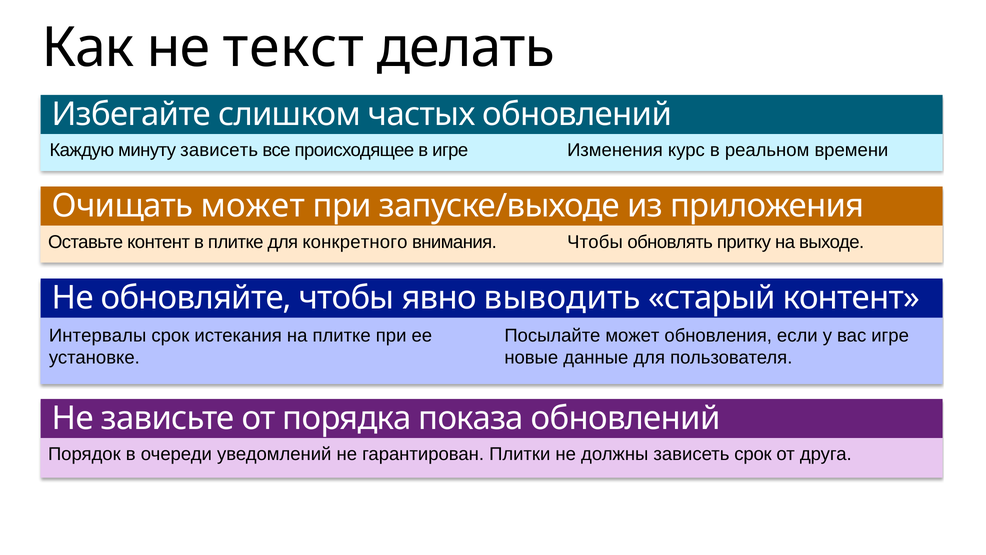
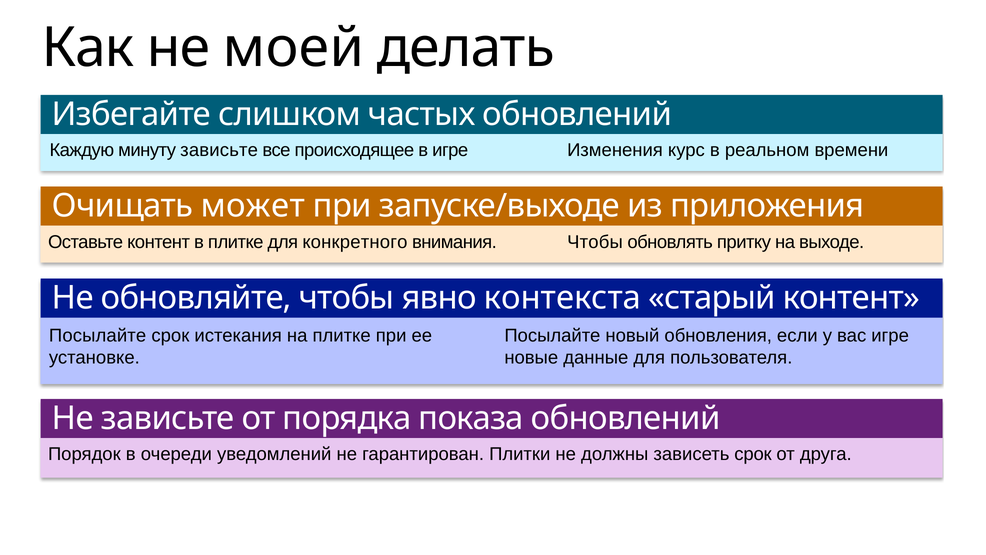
текст: текст -> моей
минуту зависеть: зависеть -> зависьте
выводить: выводить -> контекста
Интервалы at (98, 336): Интервалы -> Посылайте
Посылайте может: может -> новый
